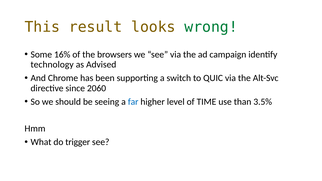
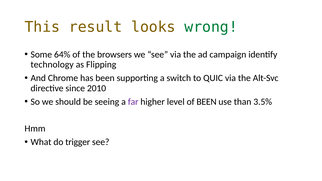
16%: 16% -> 64%
Advised: Advised -> Flipping
2060: 2060 -> 2010
far colour: blue -> purple
of TIME: TIME -> BEEN
